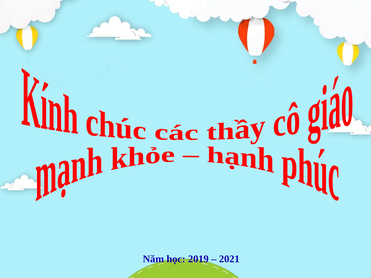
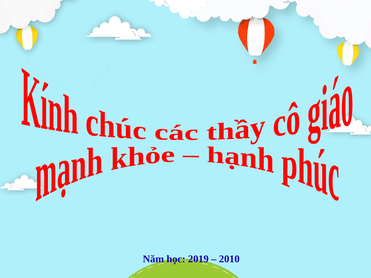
2021: 2021 -> 2010
